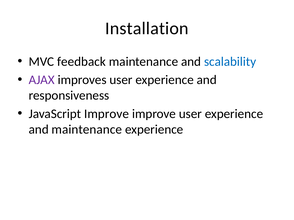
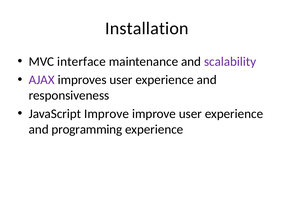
feedback: feedback -> interface
scalability colour: blue -> purple
and maintenance: maintenance -> programming
